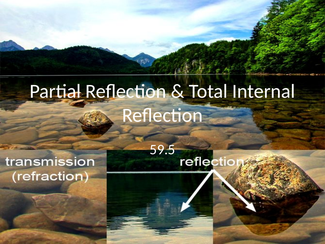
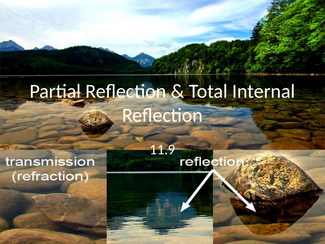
59.5: 59.5 -> 11.9
